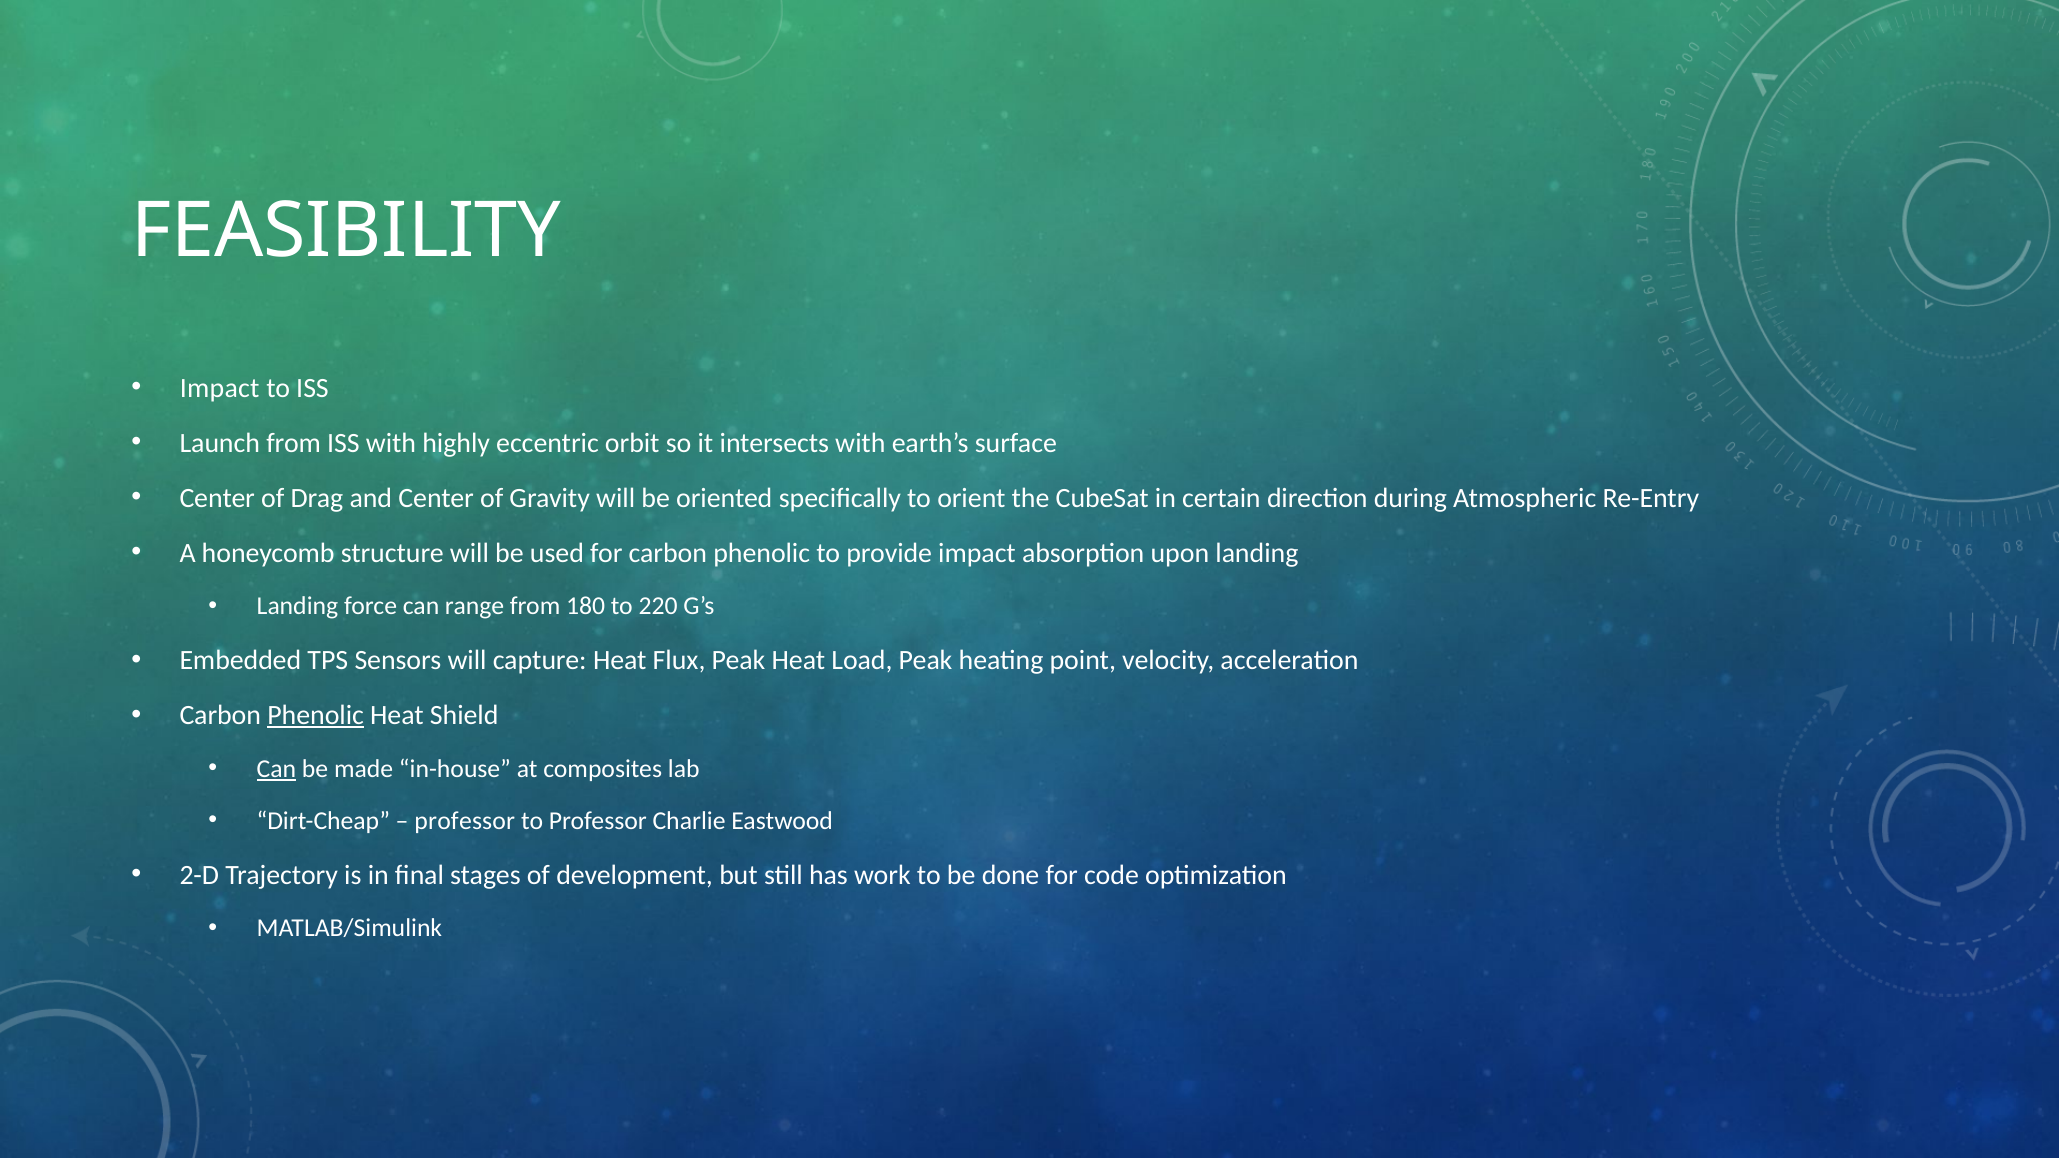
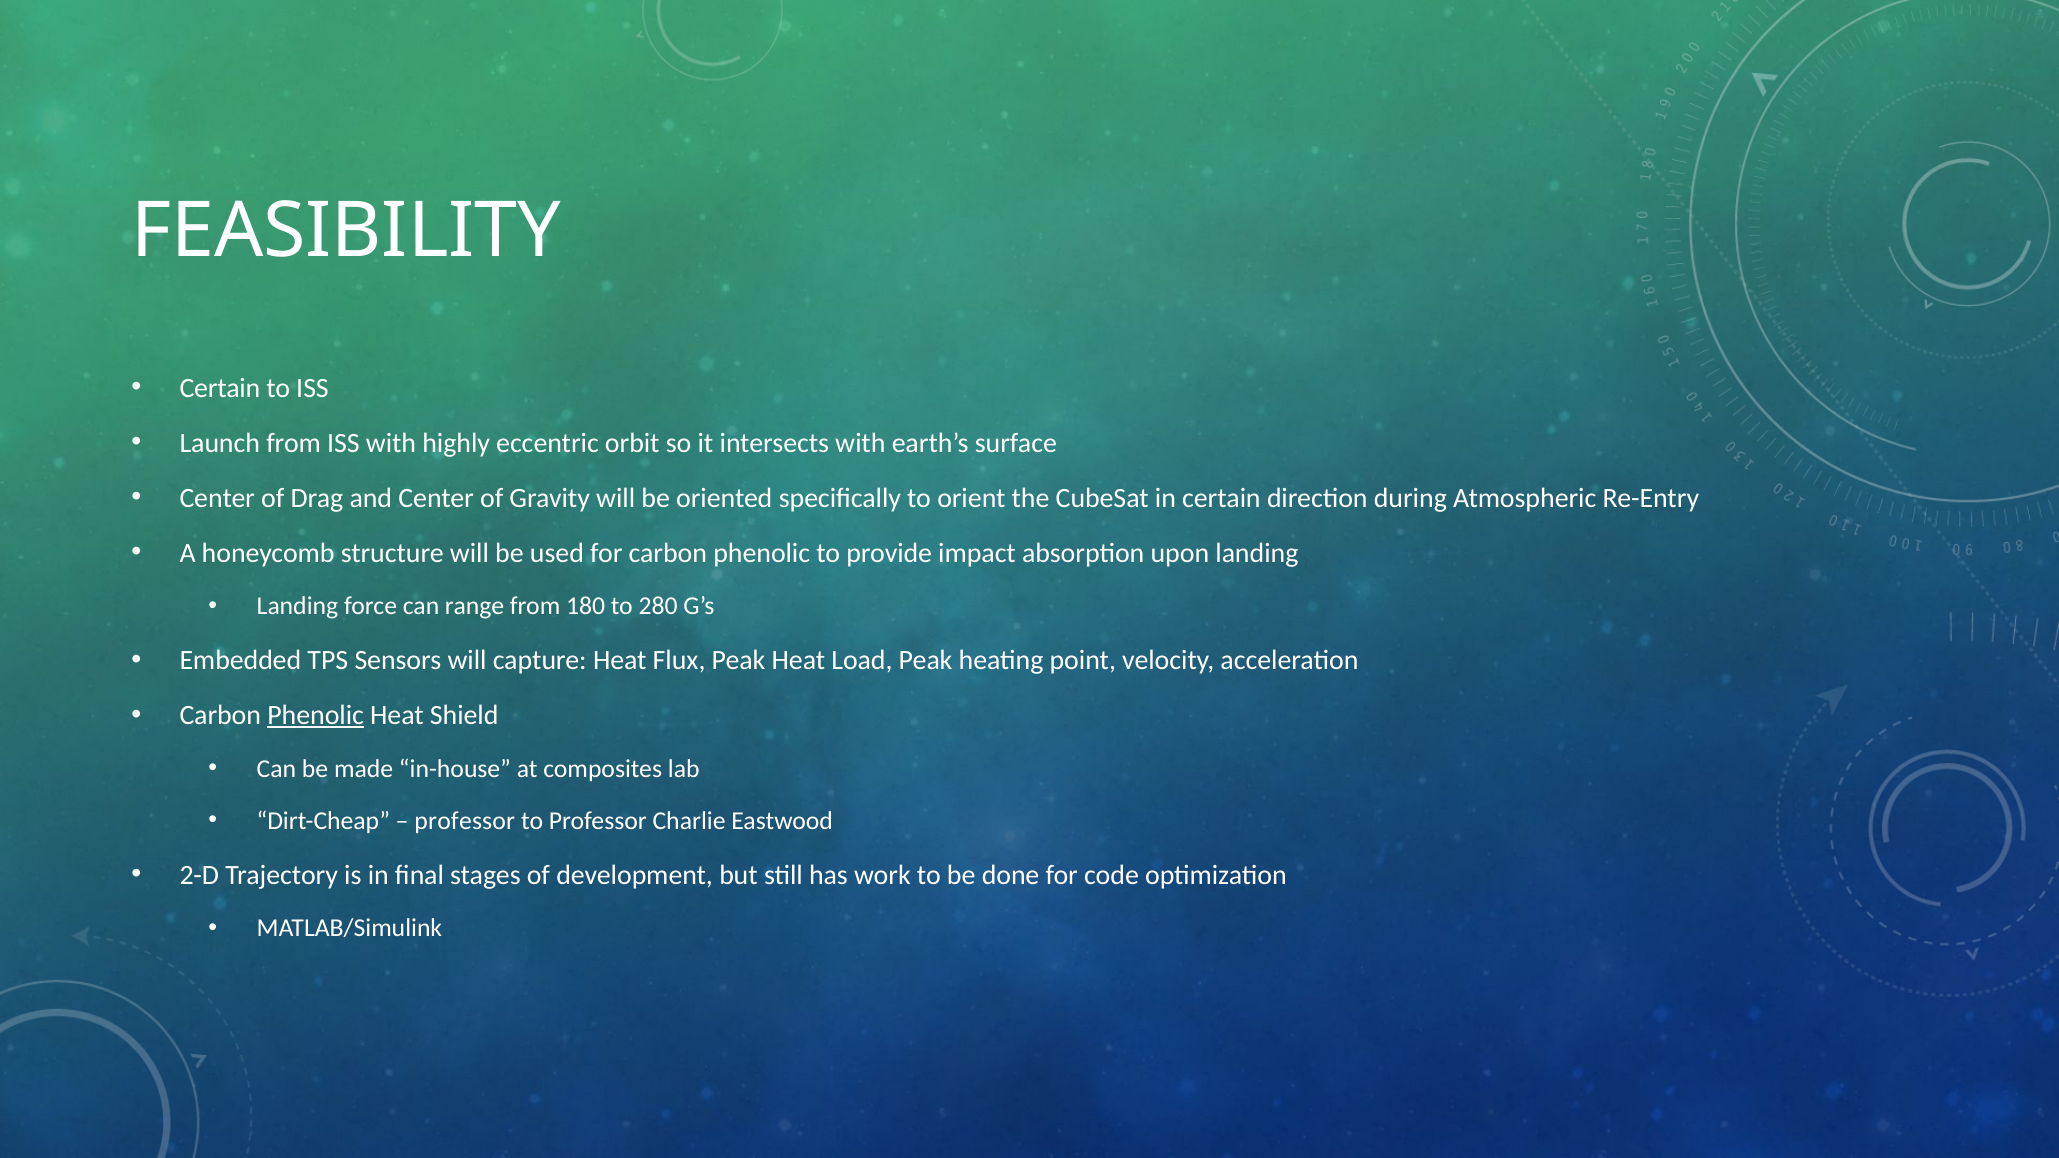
Impact at (220, 388): Impact -> Certain
220: 220 -> 280
Can at (276, 769) underline: present -> none
